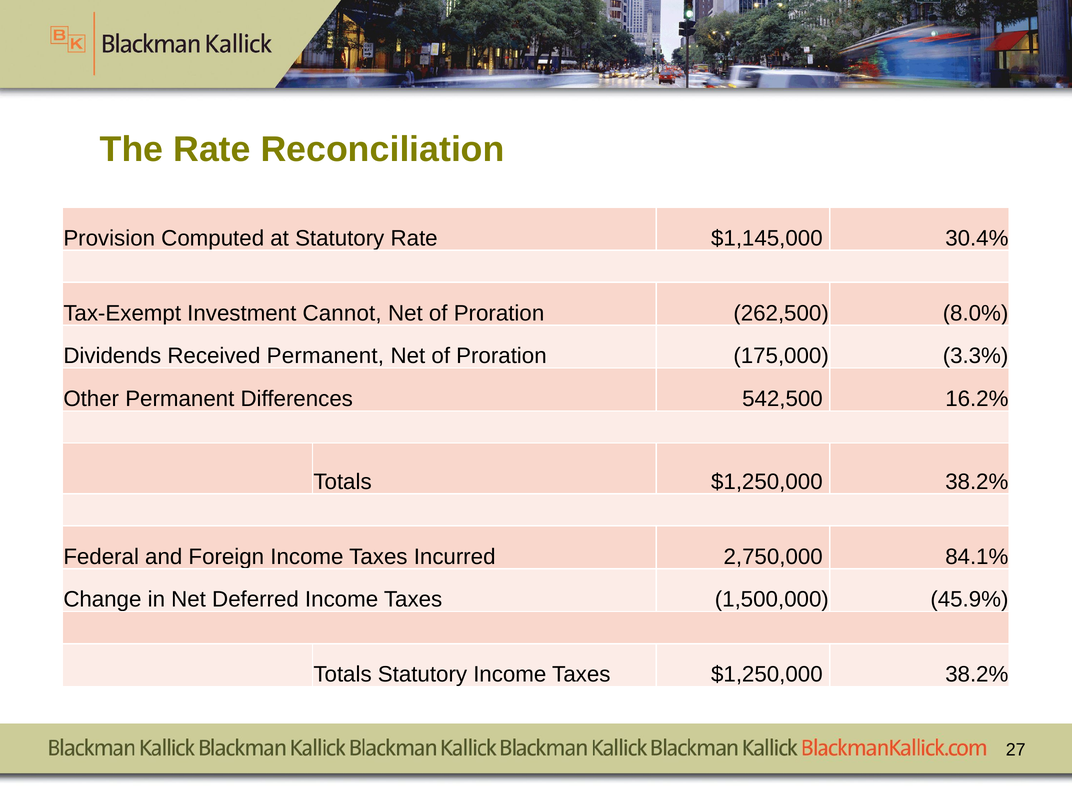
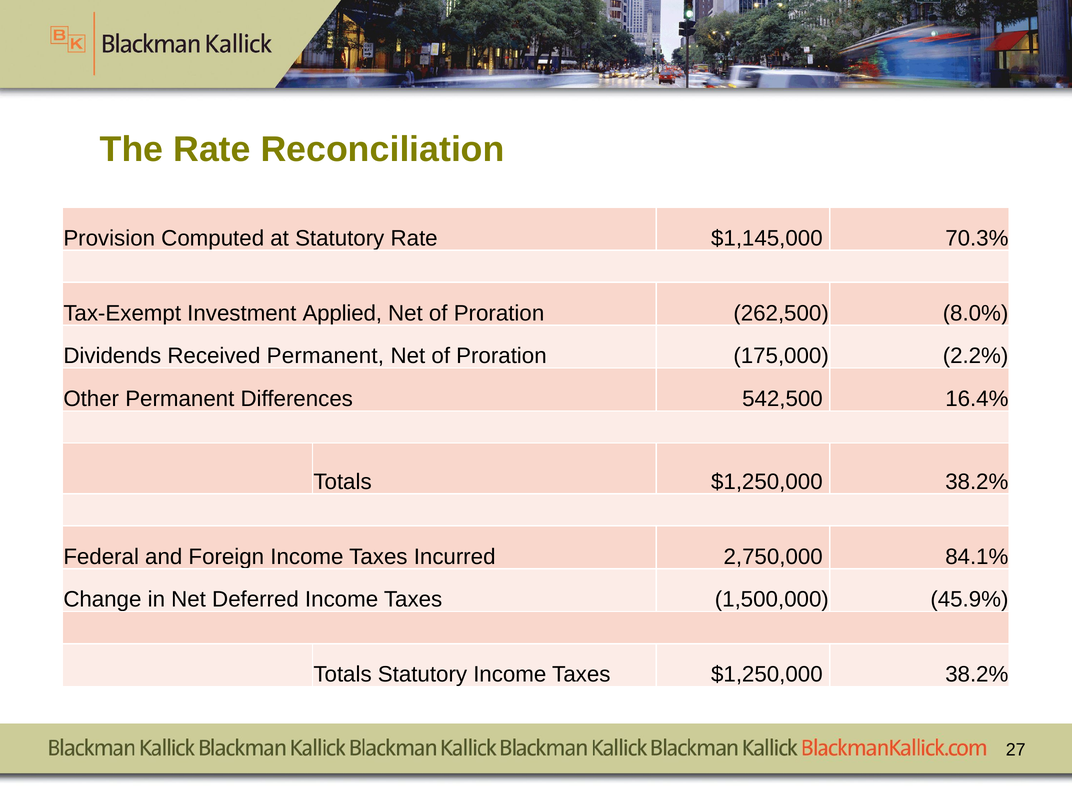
30.4%: 30.4% -> 70.3%
Cannot: Cannot -> Applied
3.3%: 3.3% -> 2.2%
16.2%: 16.2% -> 16.4%
